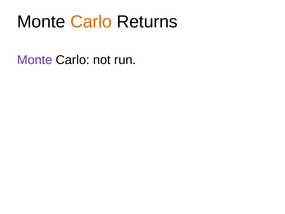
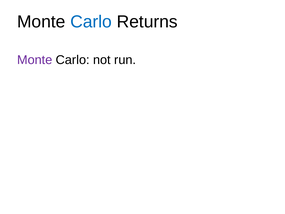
Carlo at (91, 22) colour: orange -> blue
